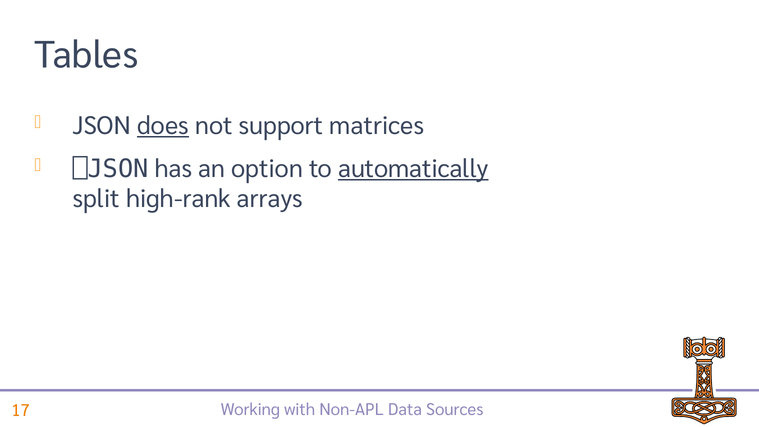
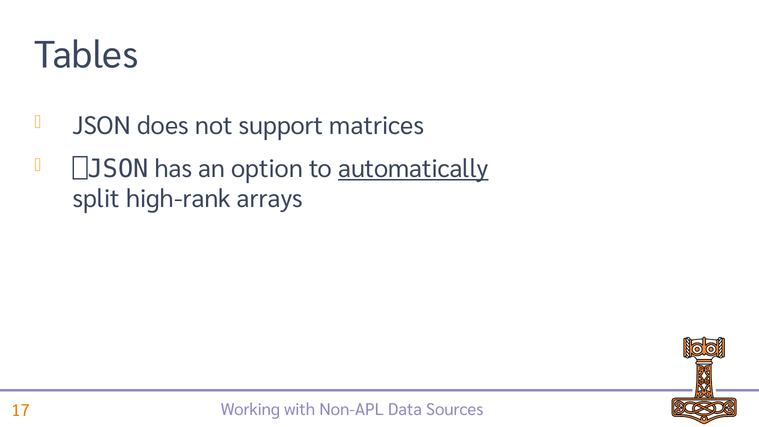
does underline: present -> none
